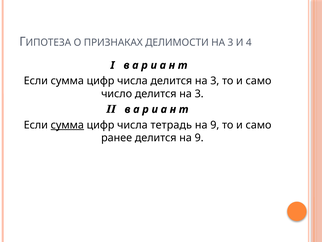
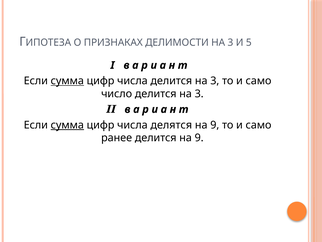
4: 4 -> 5
сумма at (67, 81) underline: none -> present
тетрадь: тетрадь -> делятся
